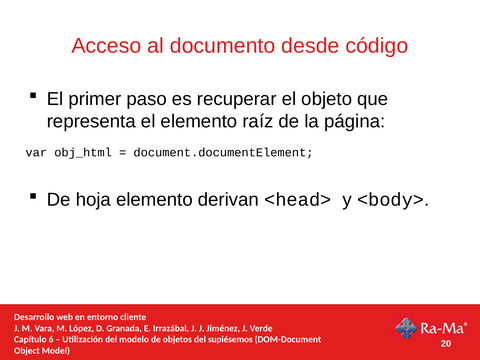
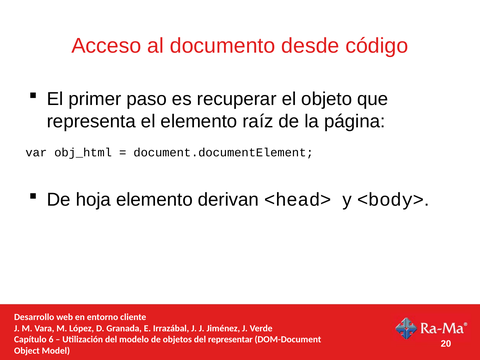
supiésemos: supiésemos -> representar
